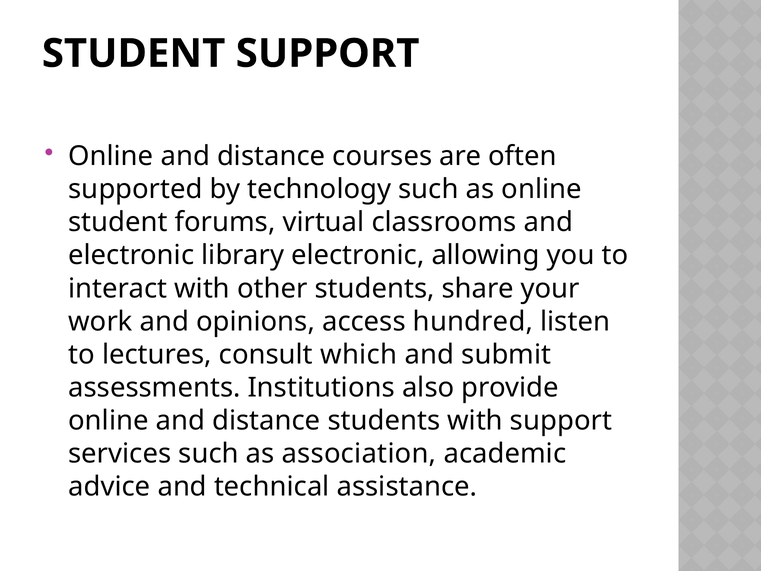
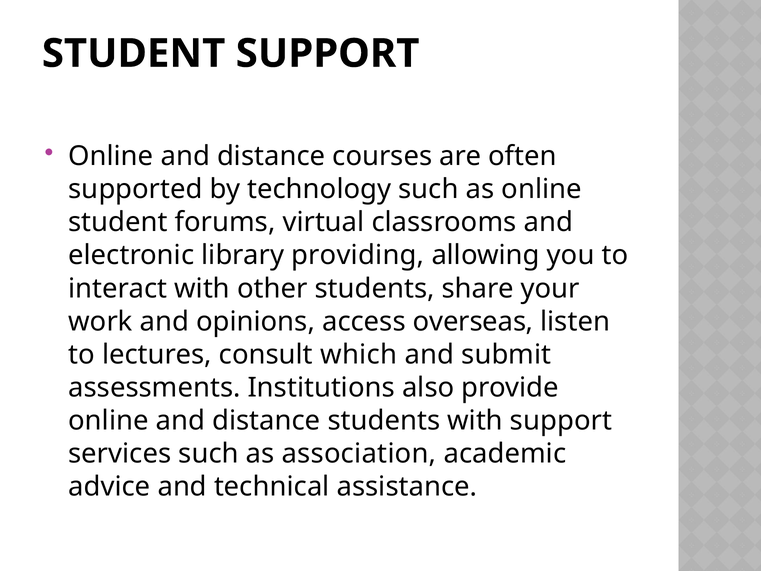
library electronic: electronic -> providing
hundred: hundred -> overseas
